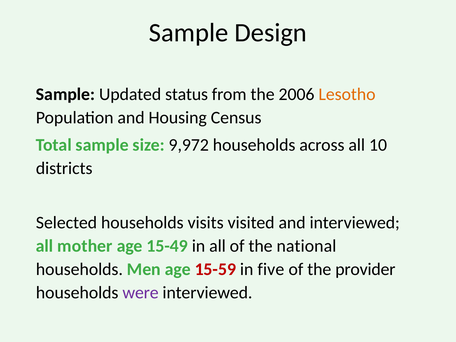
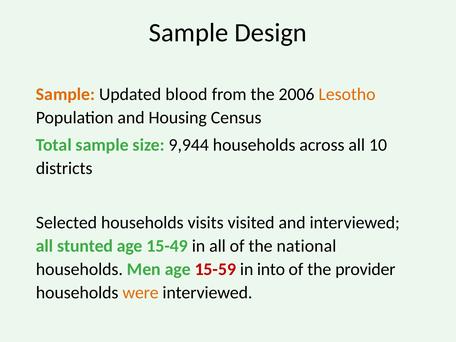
Sample at (65, 94) colour: black -> orange
status: status -> blood
9,972: 9,972 -> 9,944
mother: mother -> stunted
five: five -> into
were colour: purple -> orange
